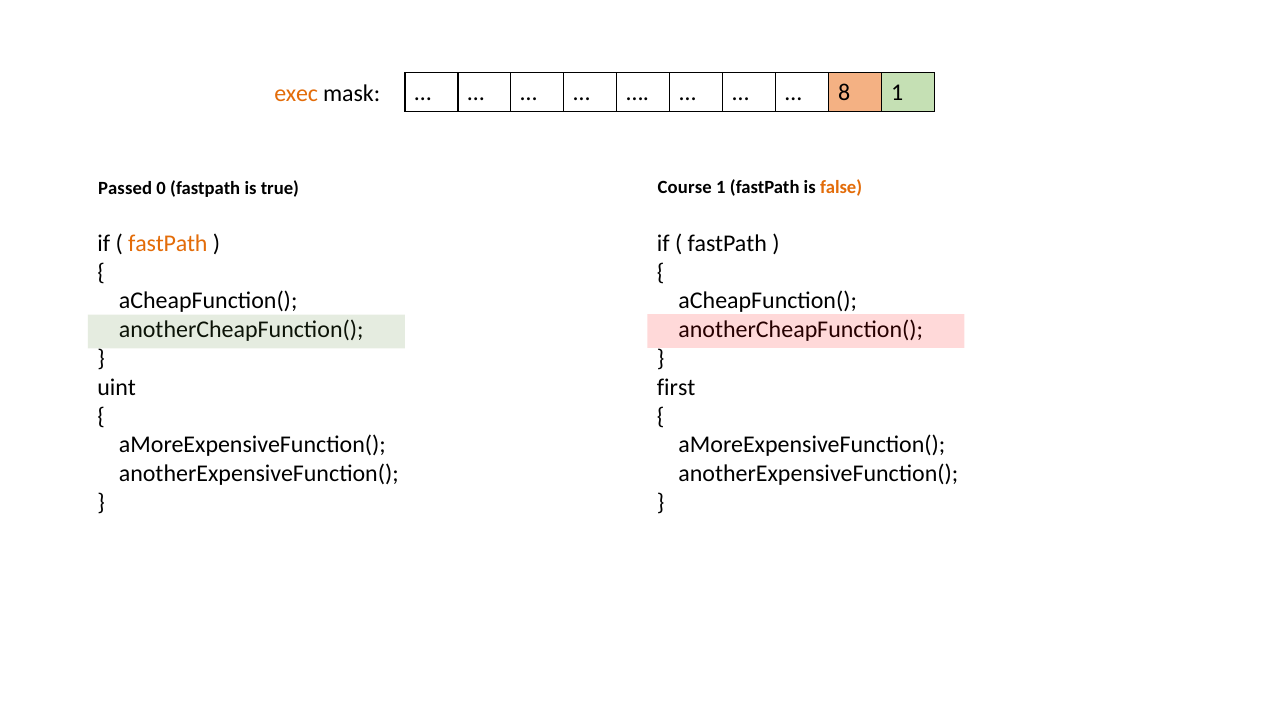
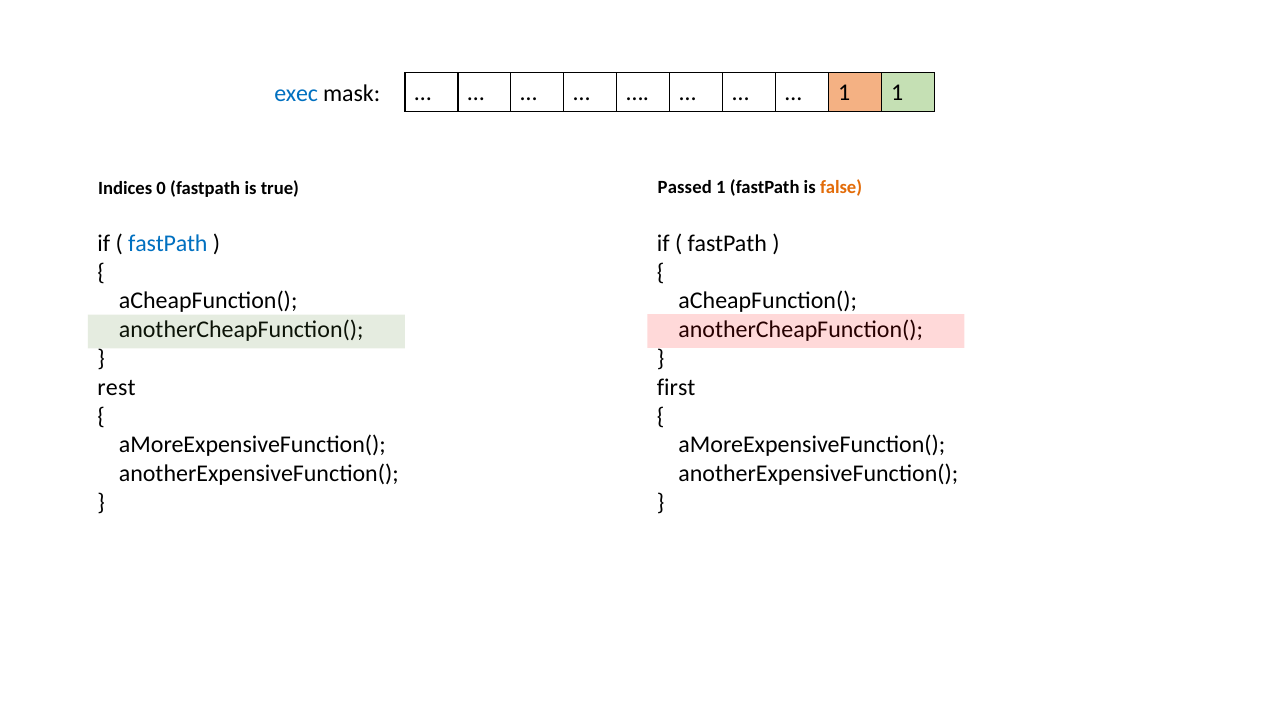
exec colour: orange -> blue
8 at (844, 92): 8 -> 1
Passed: Passed -> Indices
Course: Course -> Passed
fastPath at (168, 244) colour: orange -> blue
uint: uint -> rest
